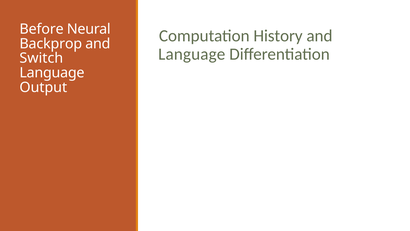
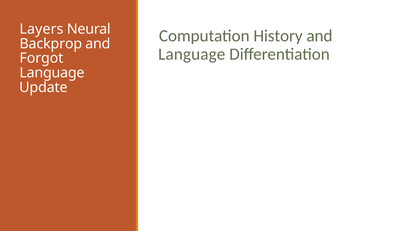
Before: Before -> Layers
Switch: Switch -> Forgot
Output: Output -> Update
